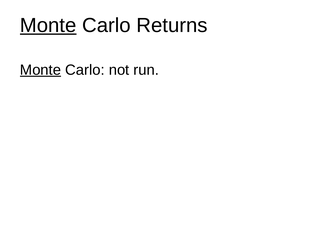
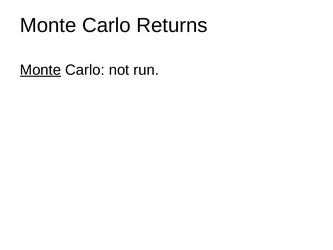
Monte at (48, 25) underline: present -> none
